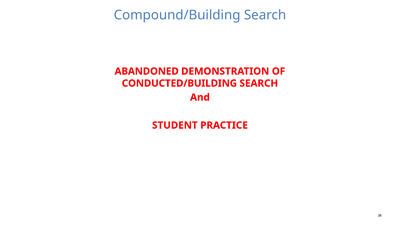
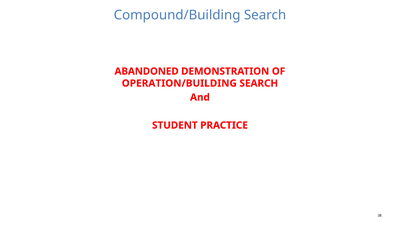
CONDUCTED/BUILDING: CONDUCTED/BUILDING -> OPERATION/BUILDING
